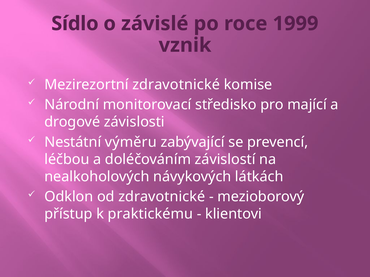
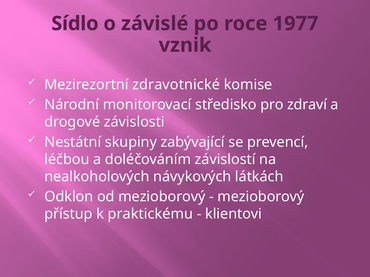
1999: 1999 -> 1977
mající: mající -> zdraví
výměru: výměru -> skupiny
od zdravotnické: zdravotnické -> mezioborový
